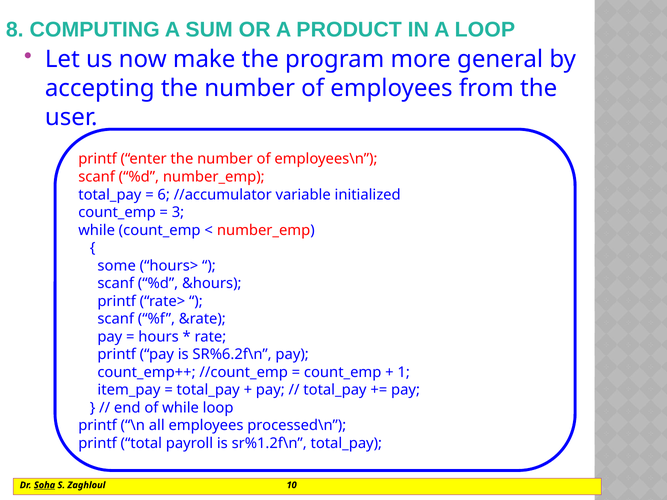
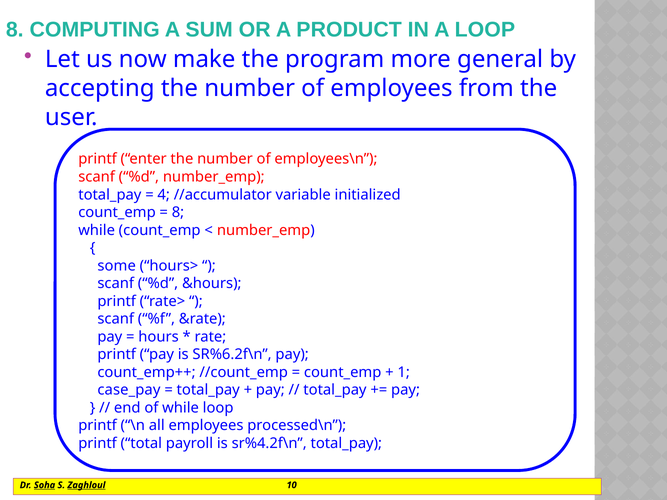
6: 6 -> 4
3 at (178, 212): 3 -> 8
item_pay: item_pay -> case_pay
sr%1.2f\n: sr%1.2f\n -> sr%4.2f\n
Zaghloul underline: none -> present
